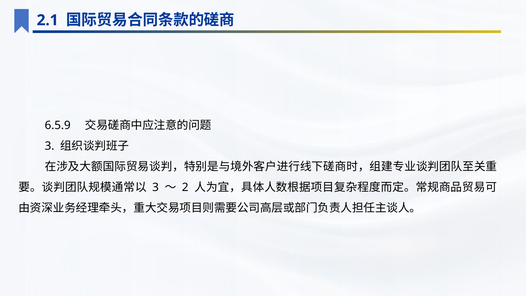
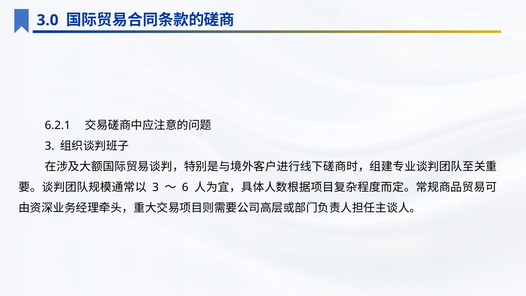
2.1: 2.1 -> 3.0
6.5.9: 6.5.9 -> 6.2.1
2: 2 -> 6
